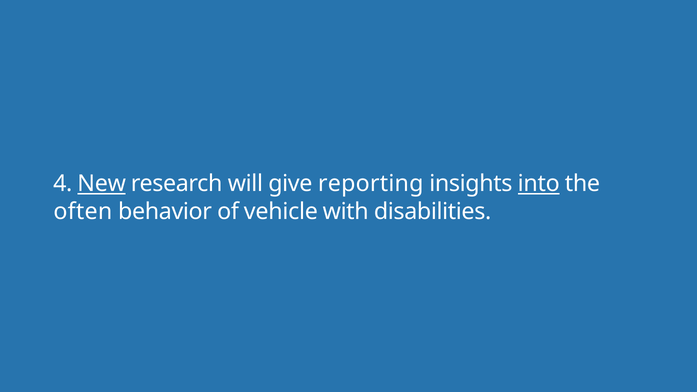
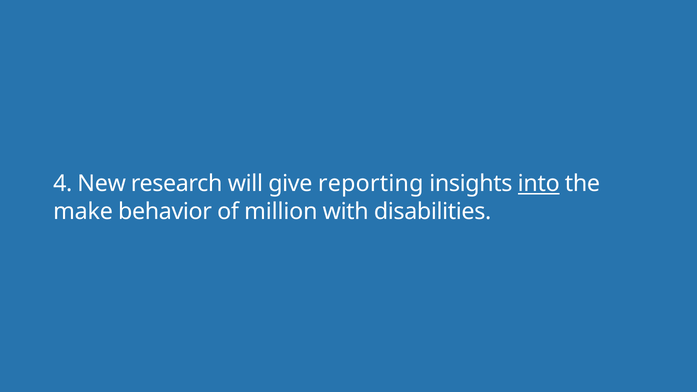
New underline: present -> none
often: often -> make
vehicle: vehicle -> million
